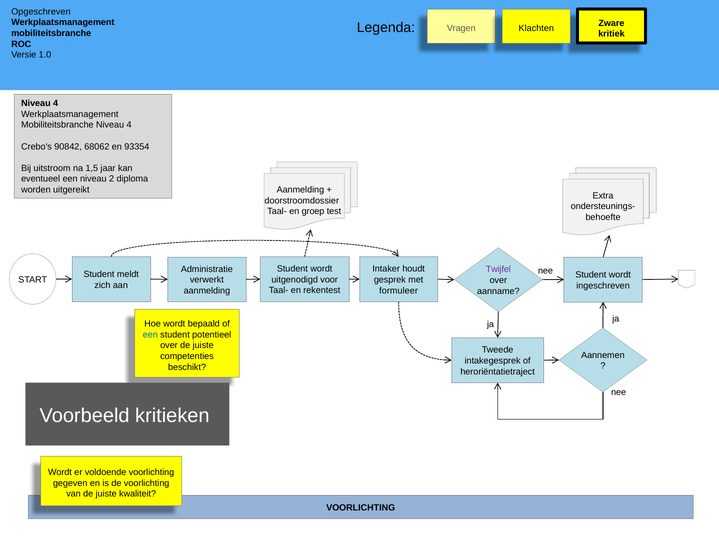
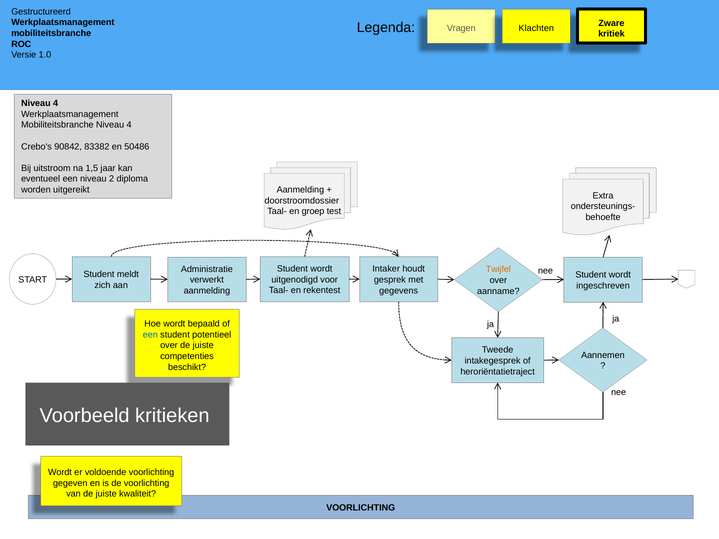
Opgeschreven: Opgeschreven -> Gestructureerd
68062: 68062 -> 83382
93354: 93354 -> 50486
Twijfel colour: purple -> orange
formuleer: formuleer -> gegevens
